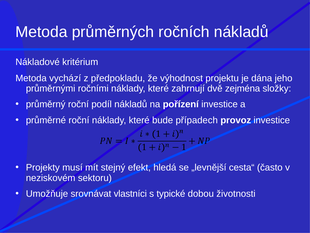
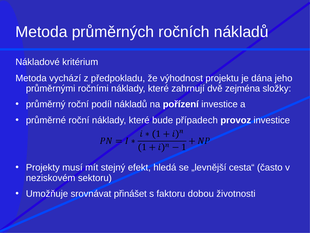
vlastníci: vlastníci -> přinášet
typické: typické -> faktoru
